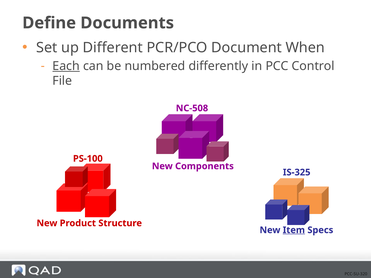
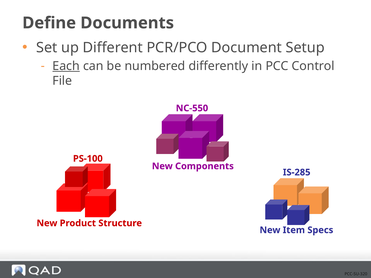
When: When -> Setup
NC-508: NC-508 -> NC-550
IS-325: IS-325 -> IS-285
Item underline: present -> none
